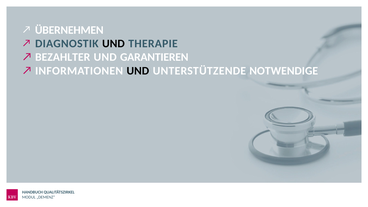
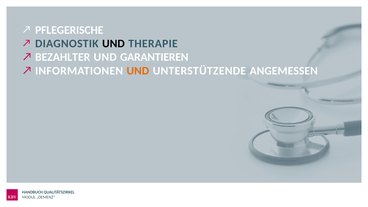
ÜBERNEHMEN: ÜBERNEHMEN -> PFLEGERISCHE
UND at (138, 71) colour: black -> orange
NOTWENDIGE: NOTWENDIGE -> ANGEMESSEN
